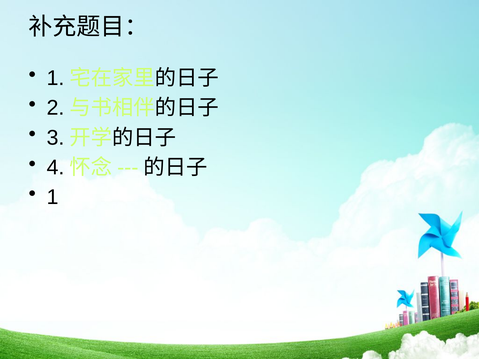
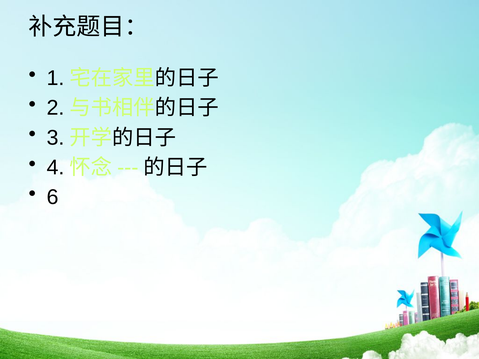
1 at (53, 197): 1 -> 6
